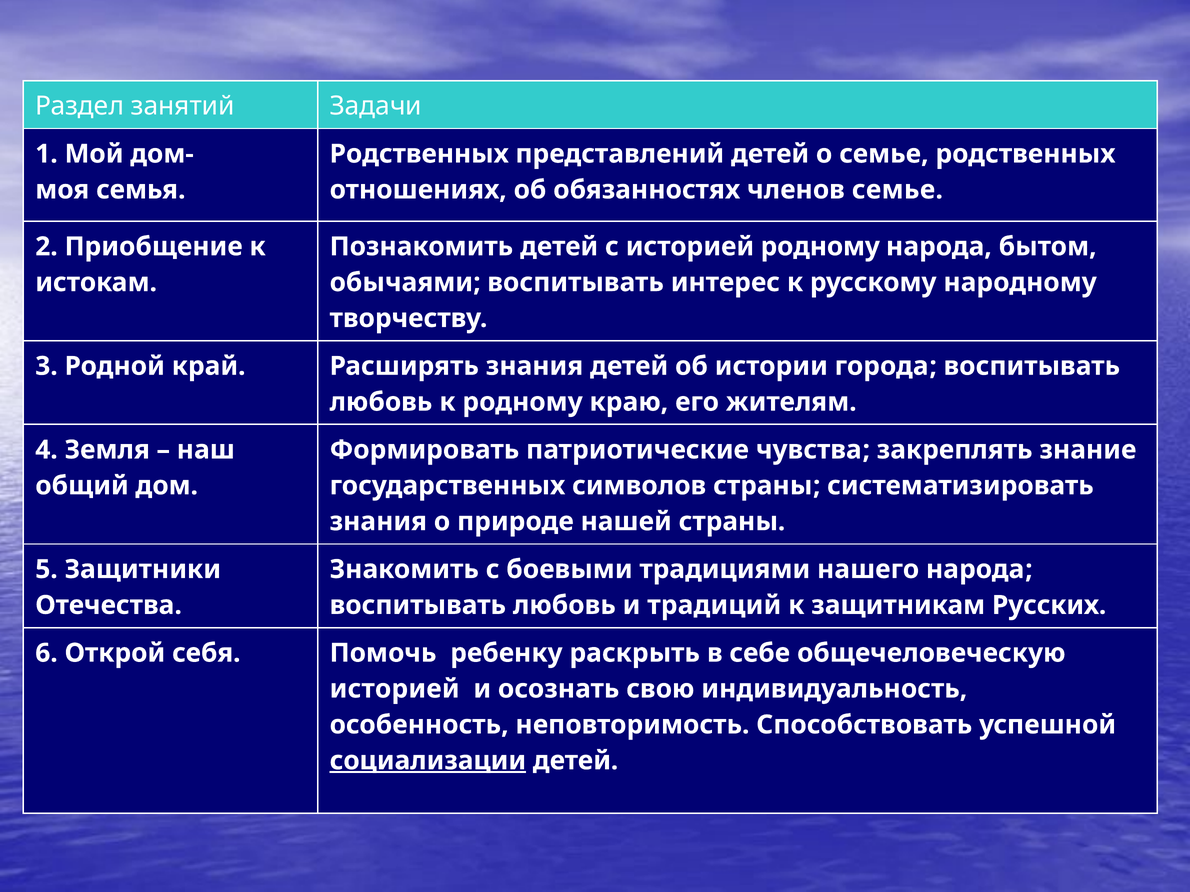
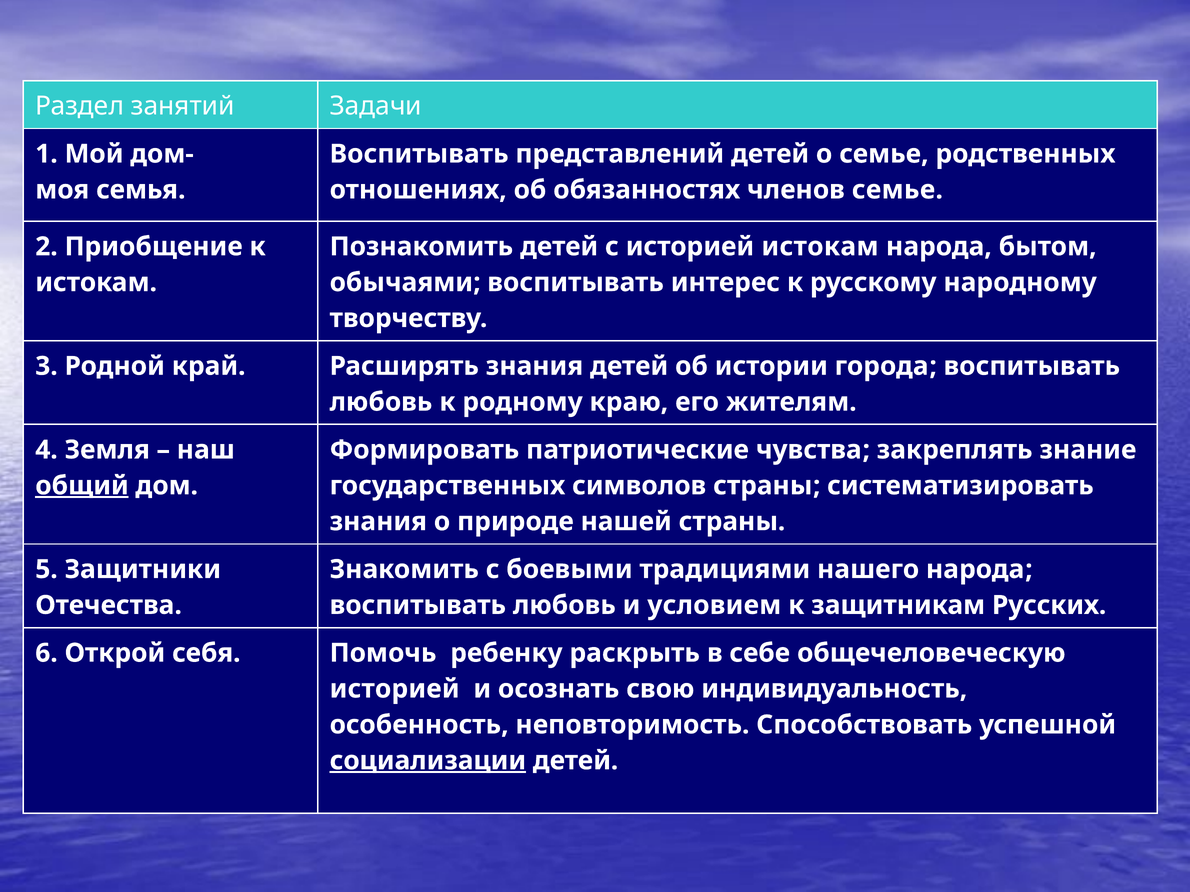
Родственных at (419, 154): Родственных -> Воспитывать
историей родному: родному -> истокам
общий underline: none -> present
традиций: традиций -> условием
